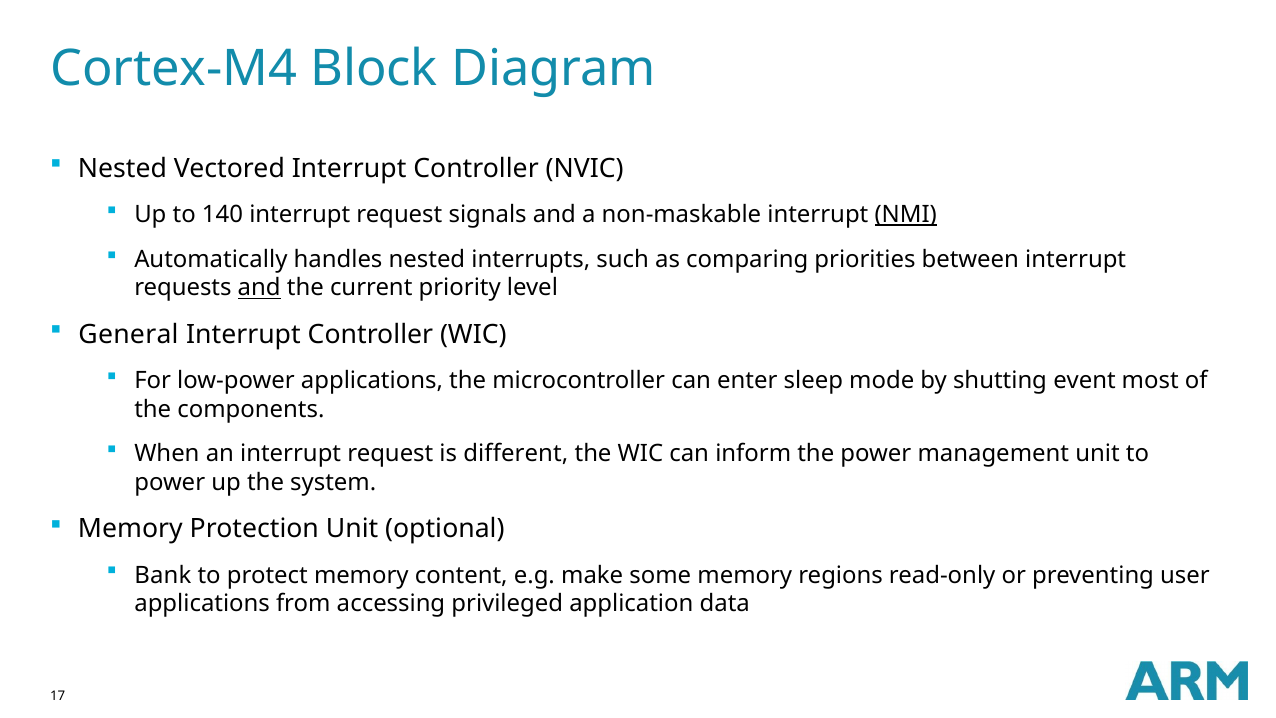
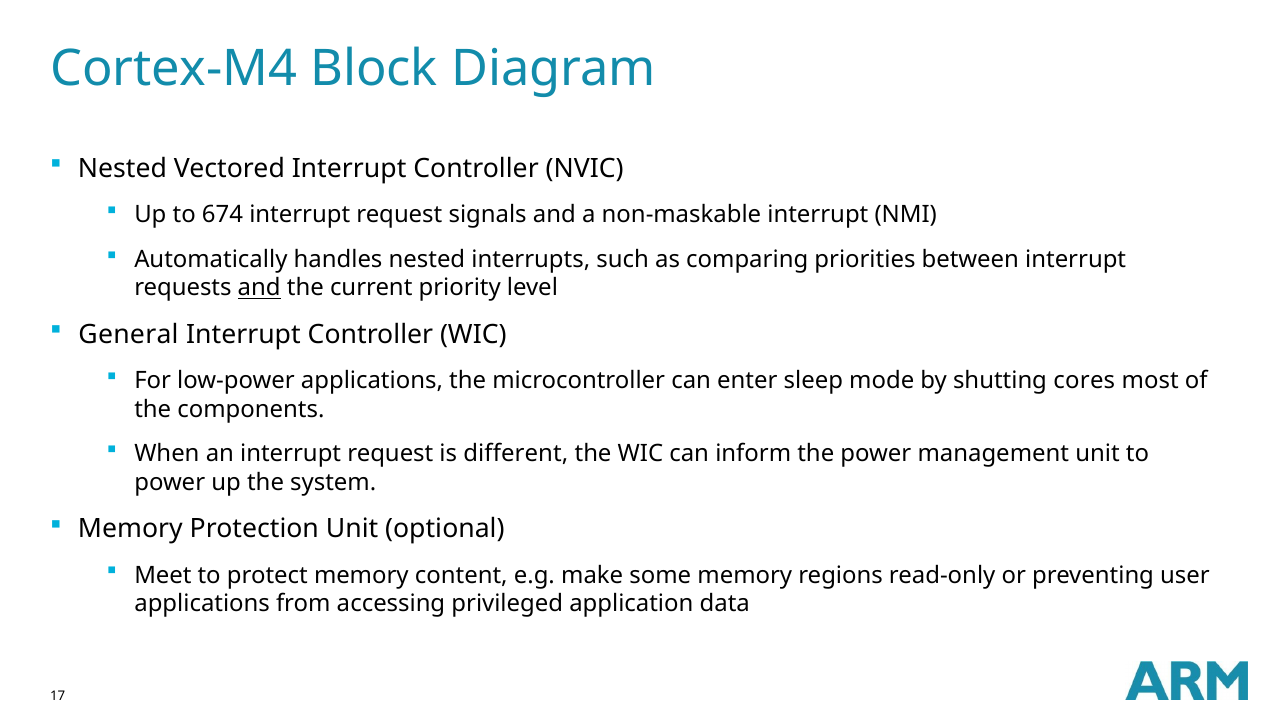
140: 140 -> 674
NMI underline: present -> none
event: event -> cores
Bank: Bank -> Meet
